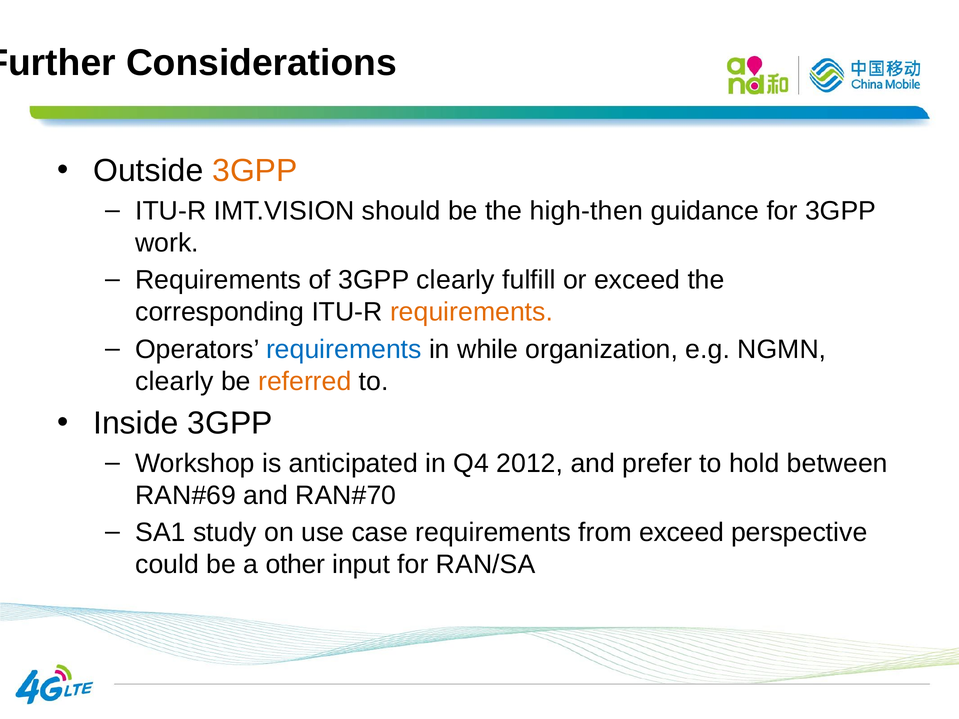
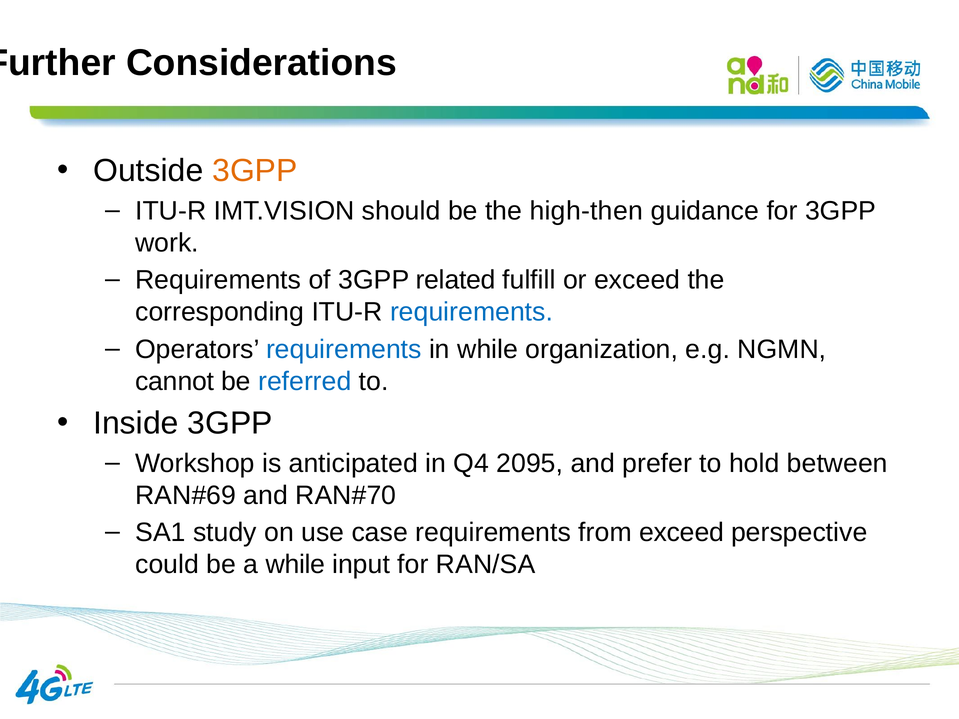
3GPP clearly: clearly -> related
requirements at (472, 312) colour: orange -> blue
clearly at (174, 382): clearly -> cannot
referred colour: orange -> blue
2012: 2012 -> 2095
a other: other -> while
